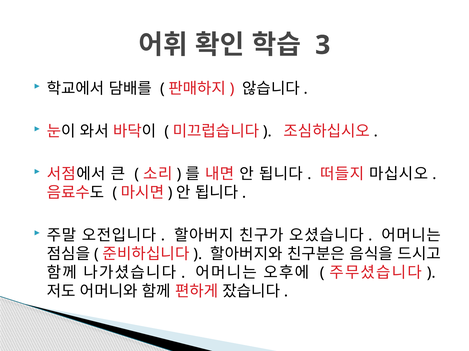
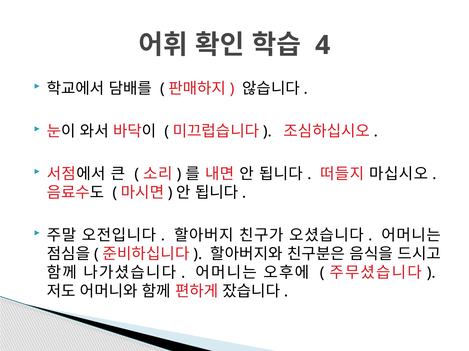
3: 3 -> 4
